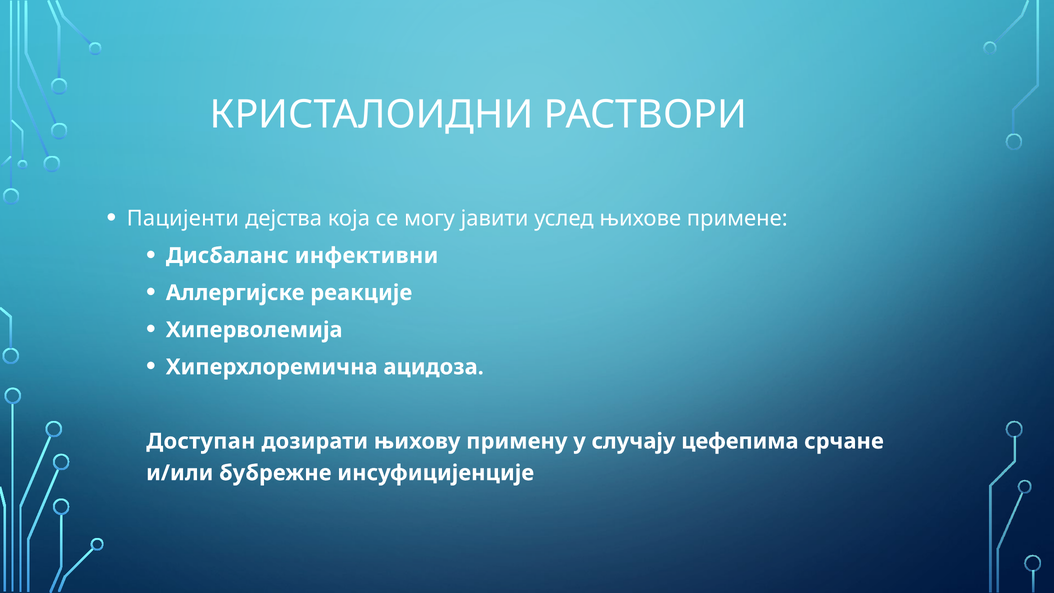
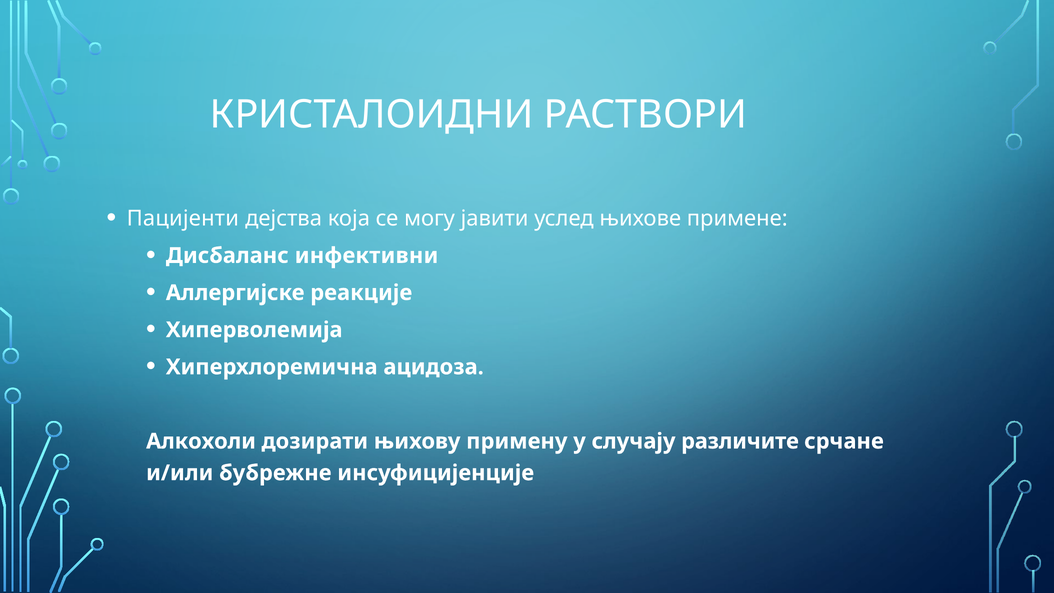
Доступан: Доступан -> Алкохоли
цефепима: цефепима -> различите
